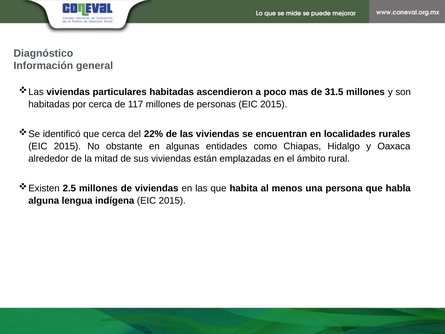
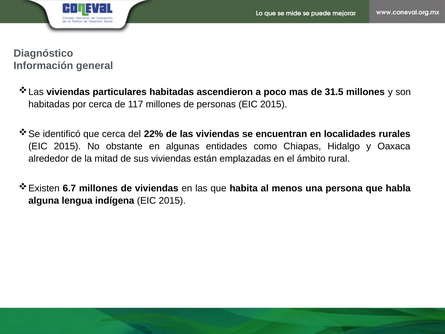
2.5: 2.5 -> 6.7
